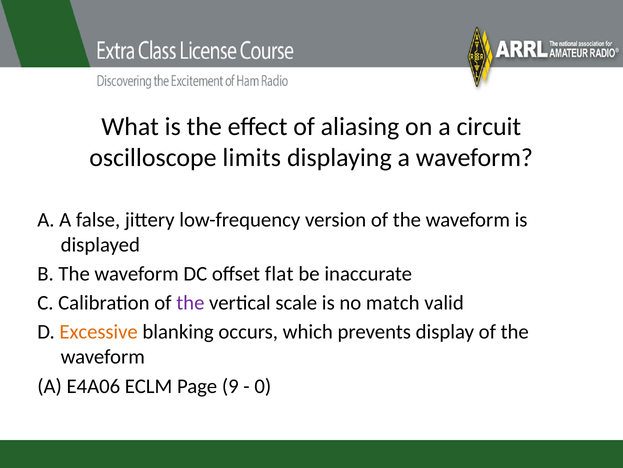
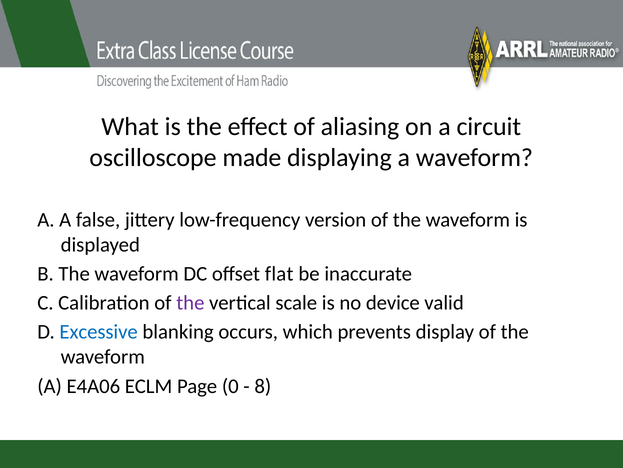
limits: limits -> made
match: match -> device
Excessive colour: orange -> blue
9: 9 -> 0
0: 0 -> 8
